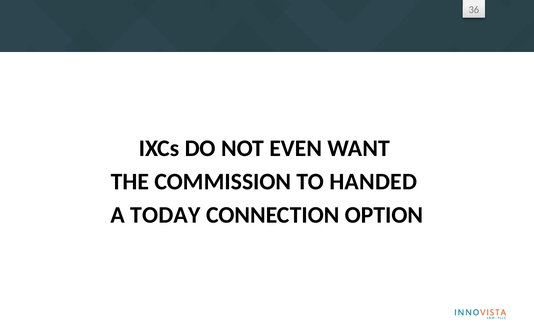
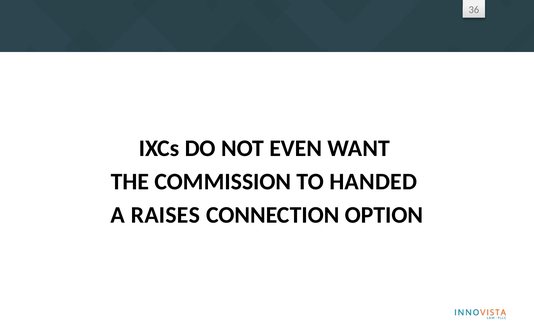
TODAY: TODAY -> RAISES
